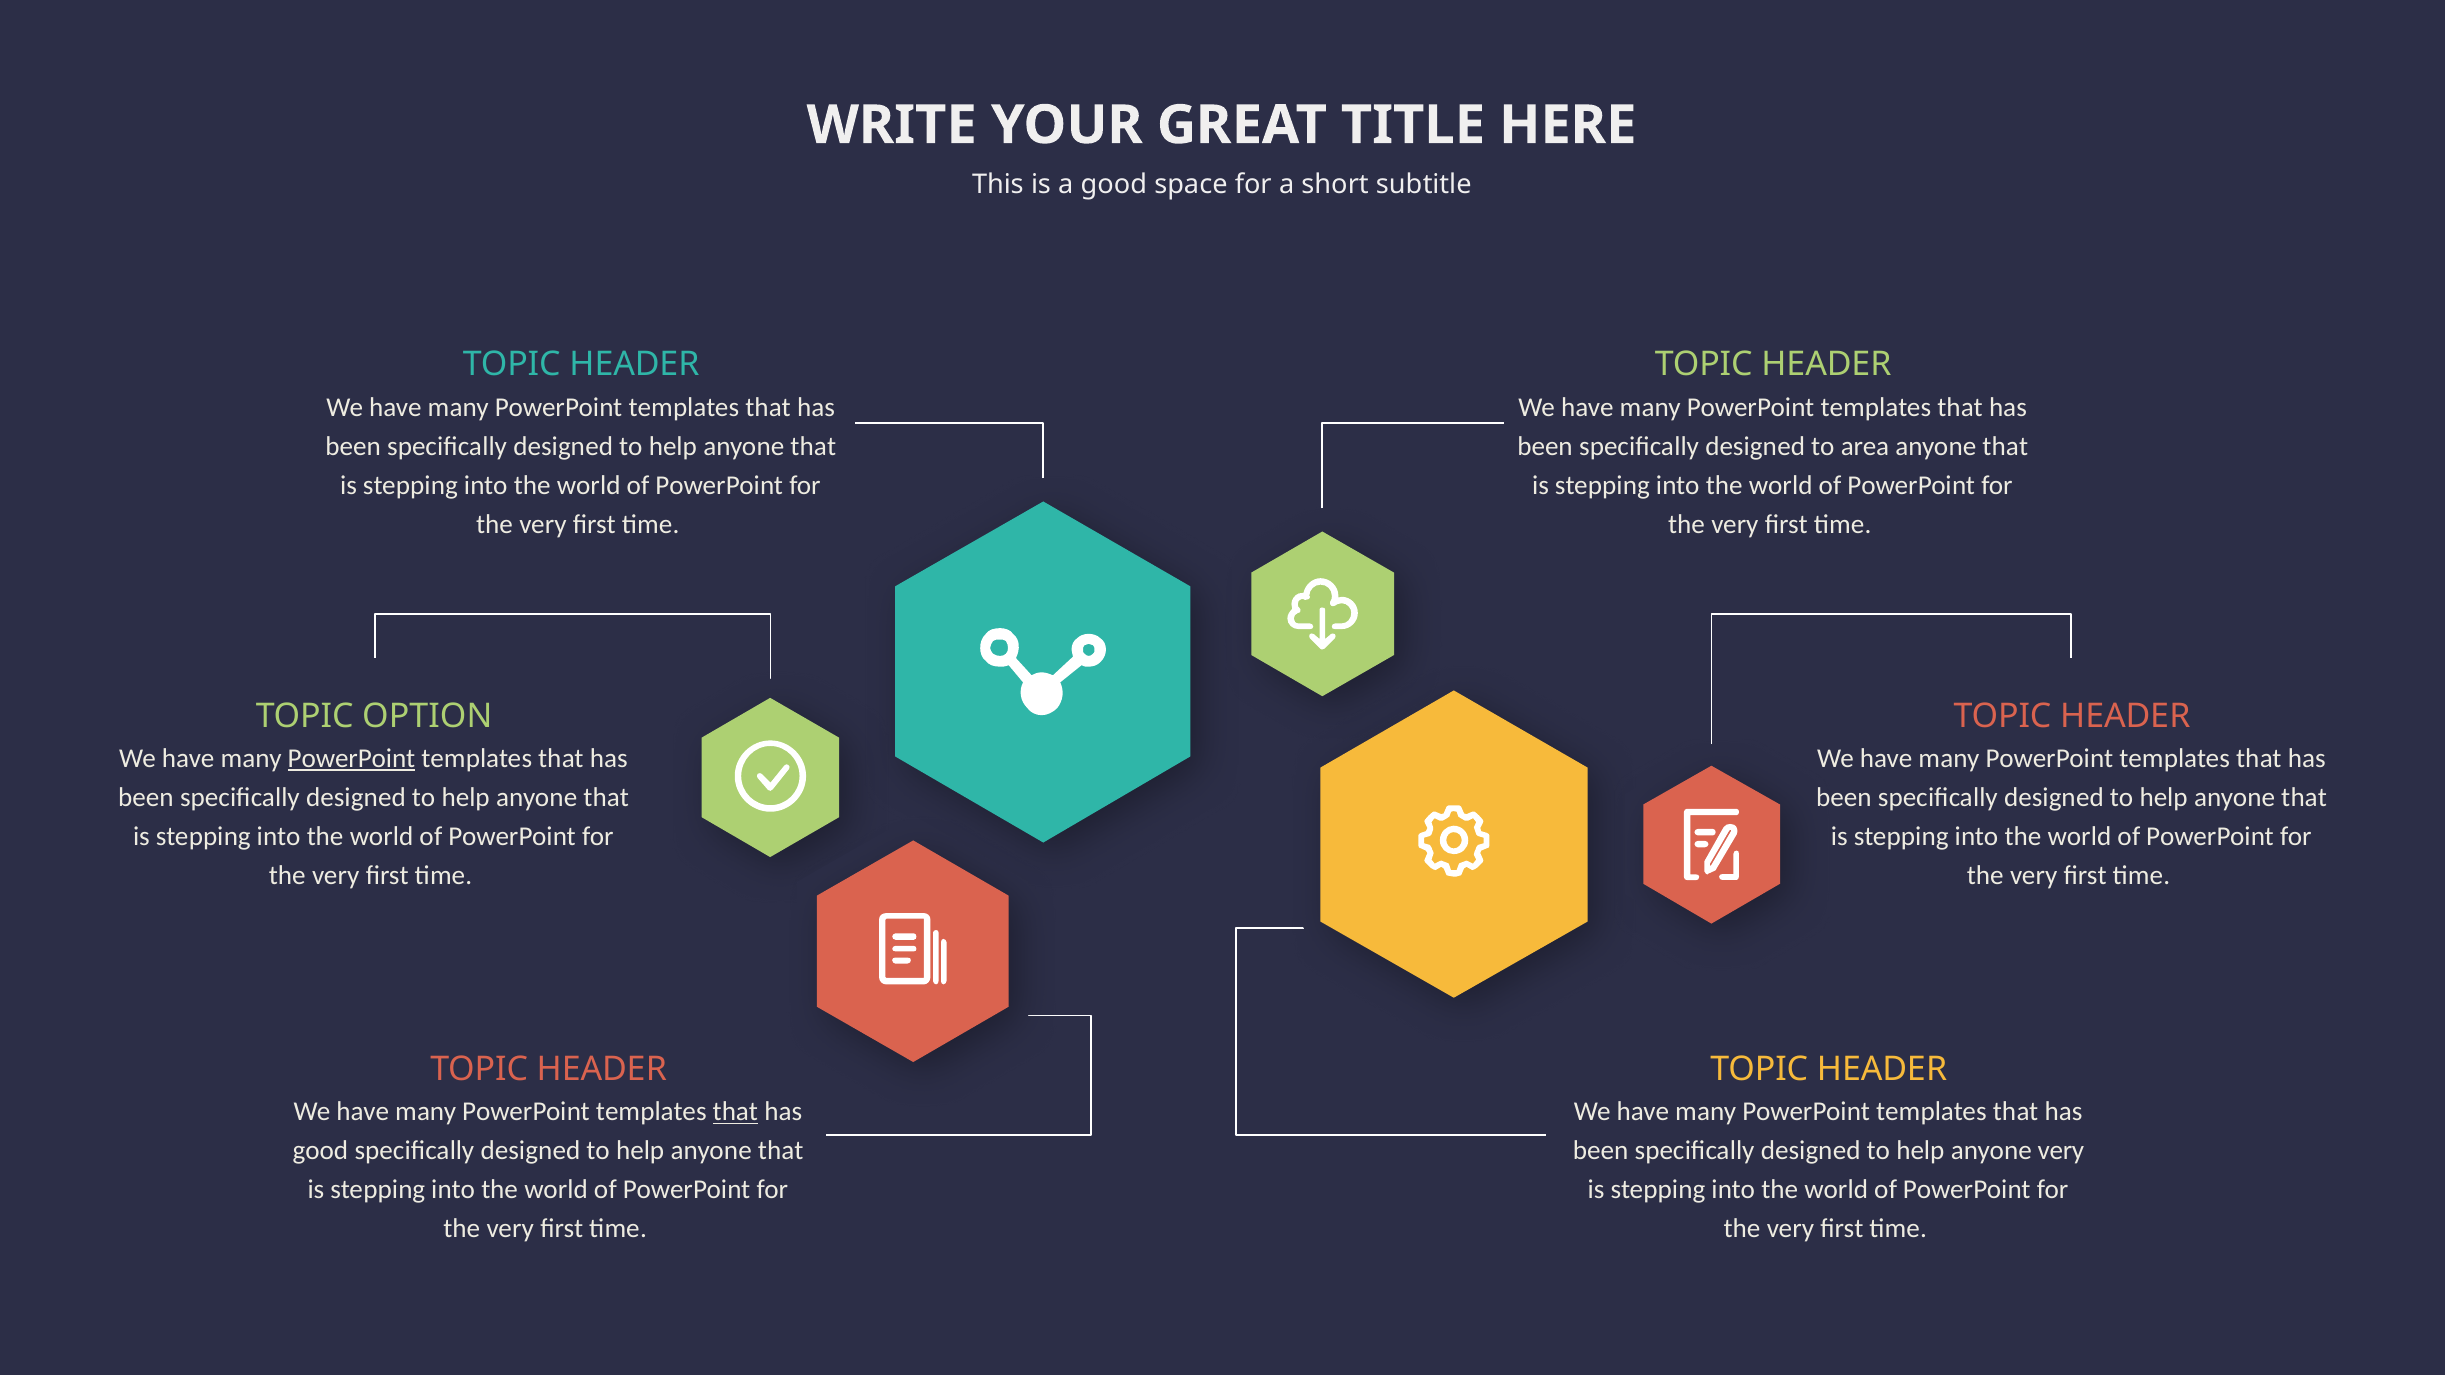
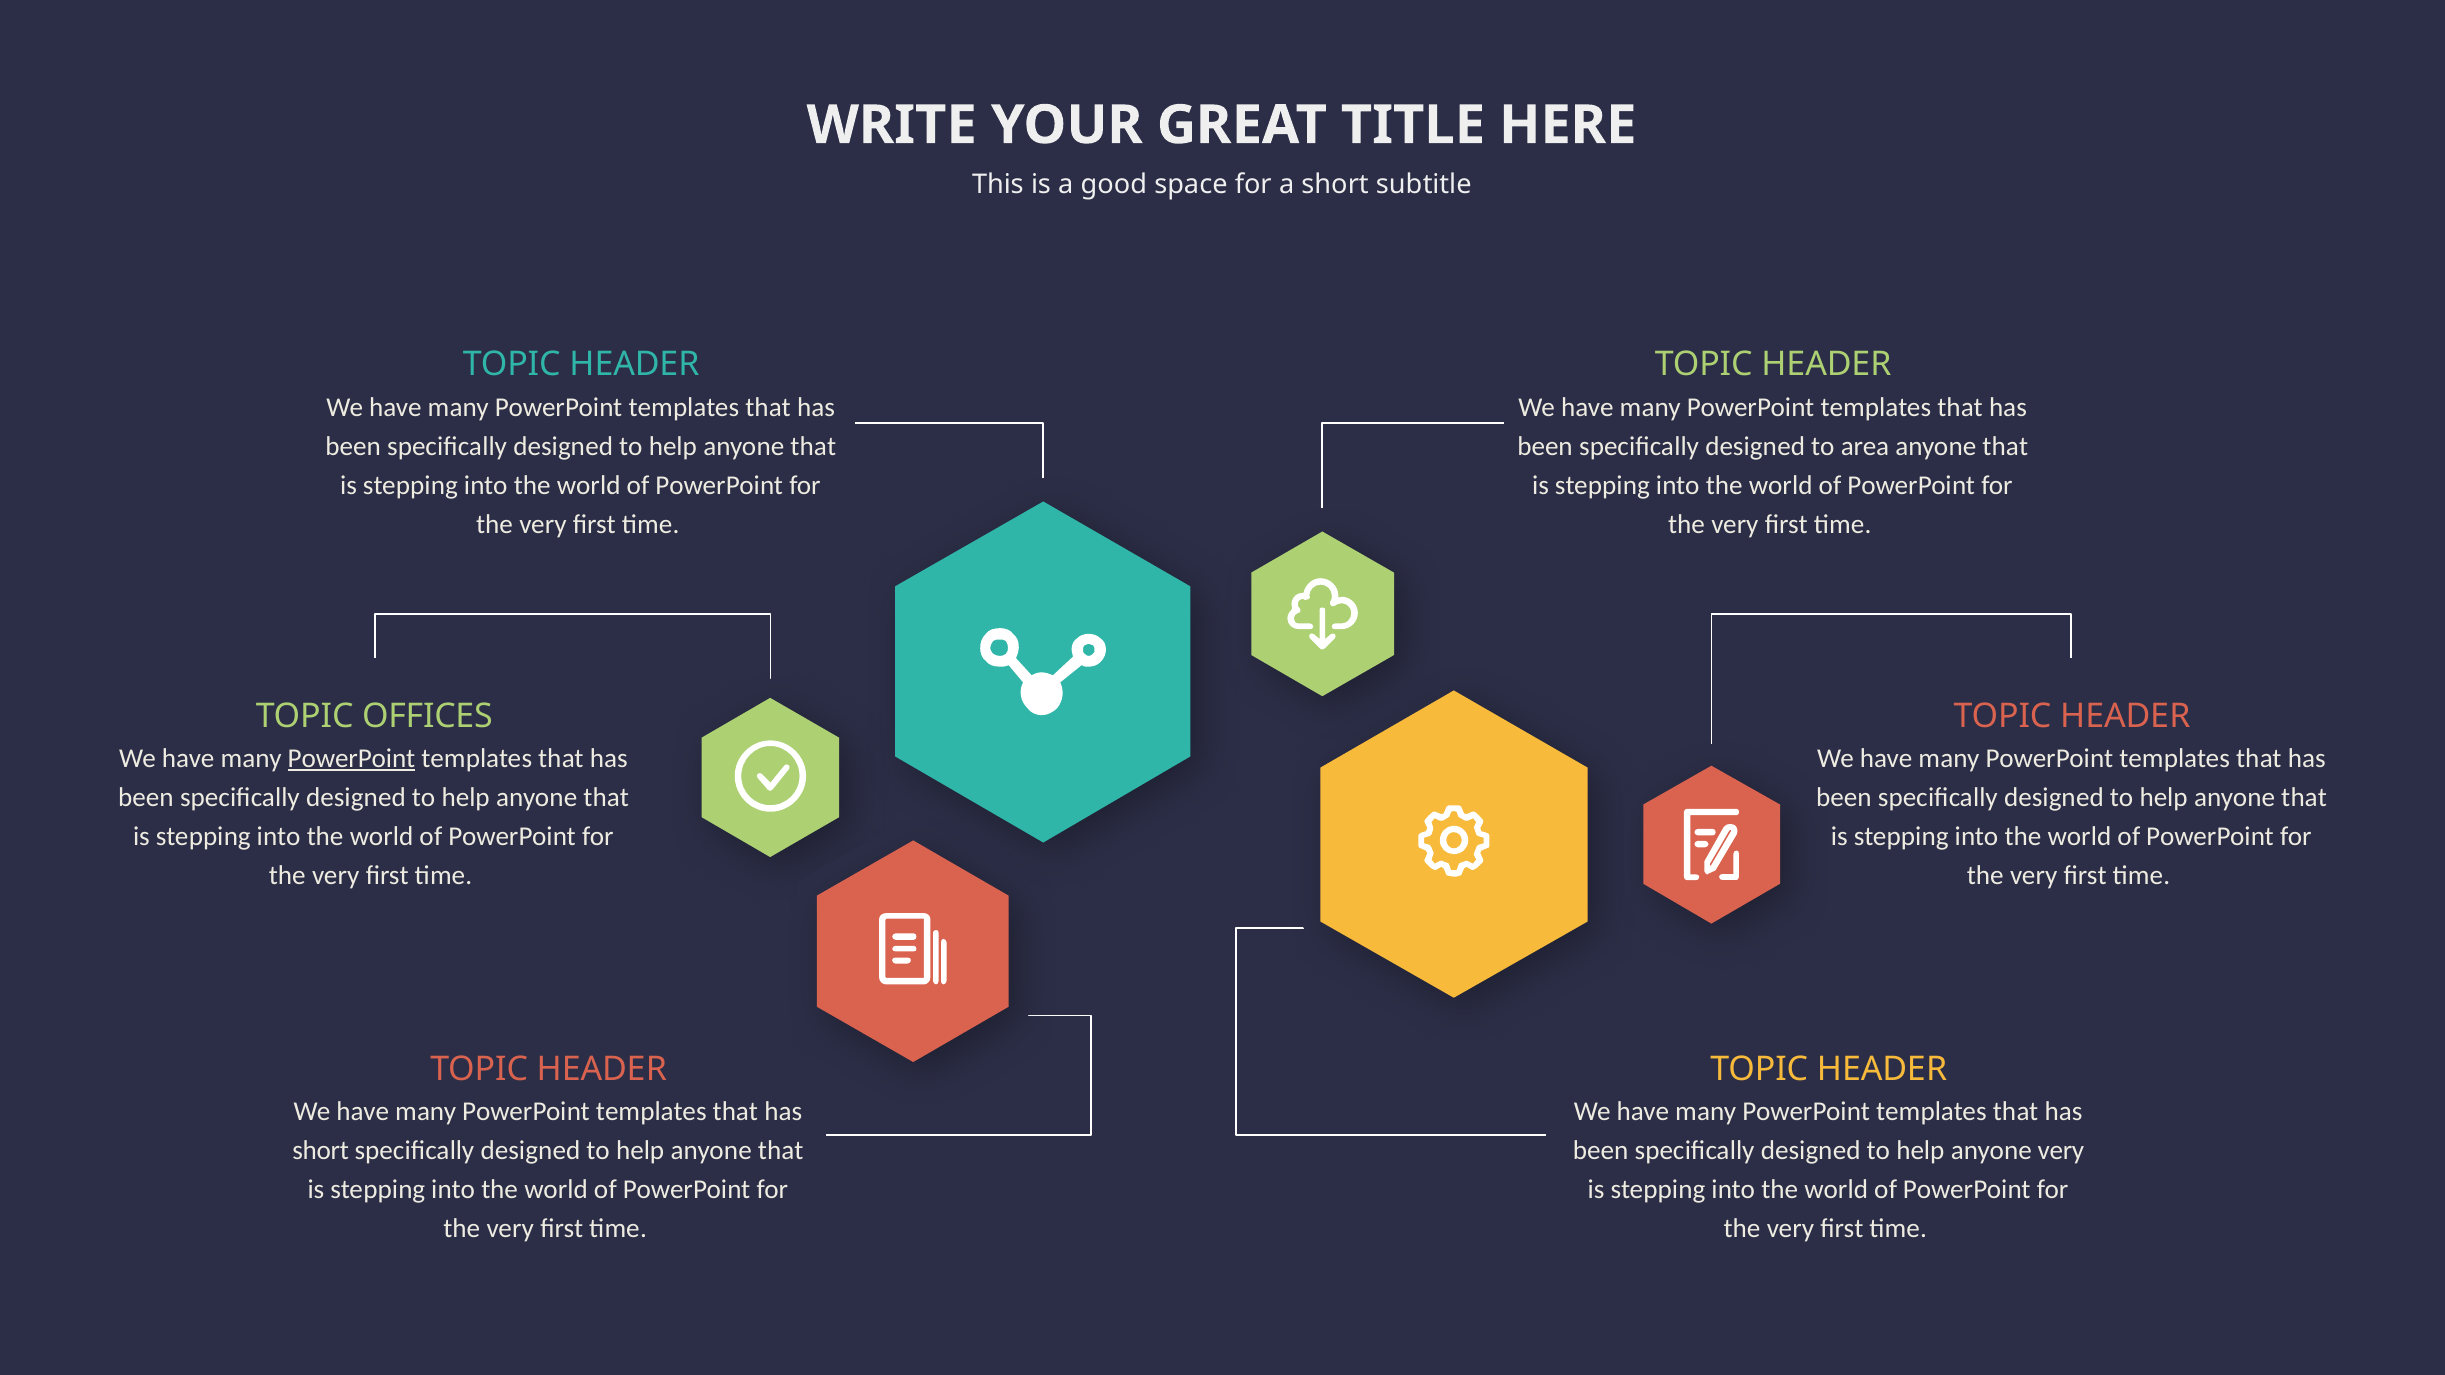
OPTION: OPTION -> OFFICES
that at (735, 1112) underline: present -> none
good at (320, 1151): good -> short
